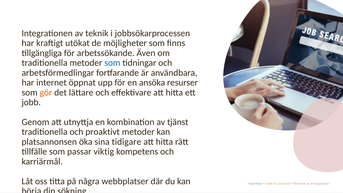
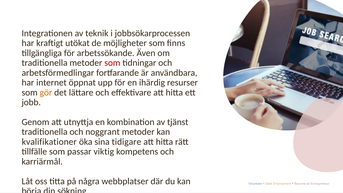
som at (112, 63) colour: blue -> red
ansöka: ansöka -> ihärdig
proaktivt: proaktivt -> noggrant
platsannonsen: platsannonsen -> kvalifikationer
